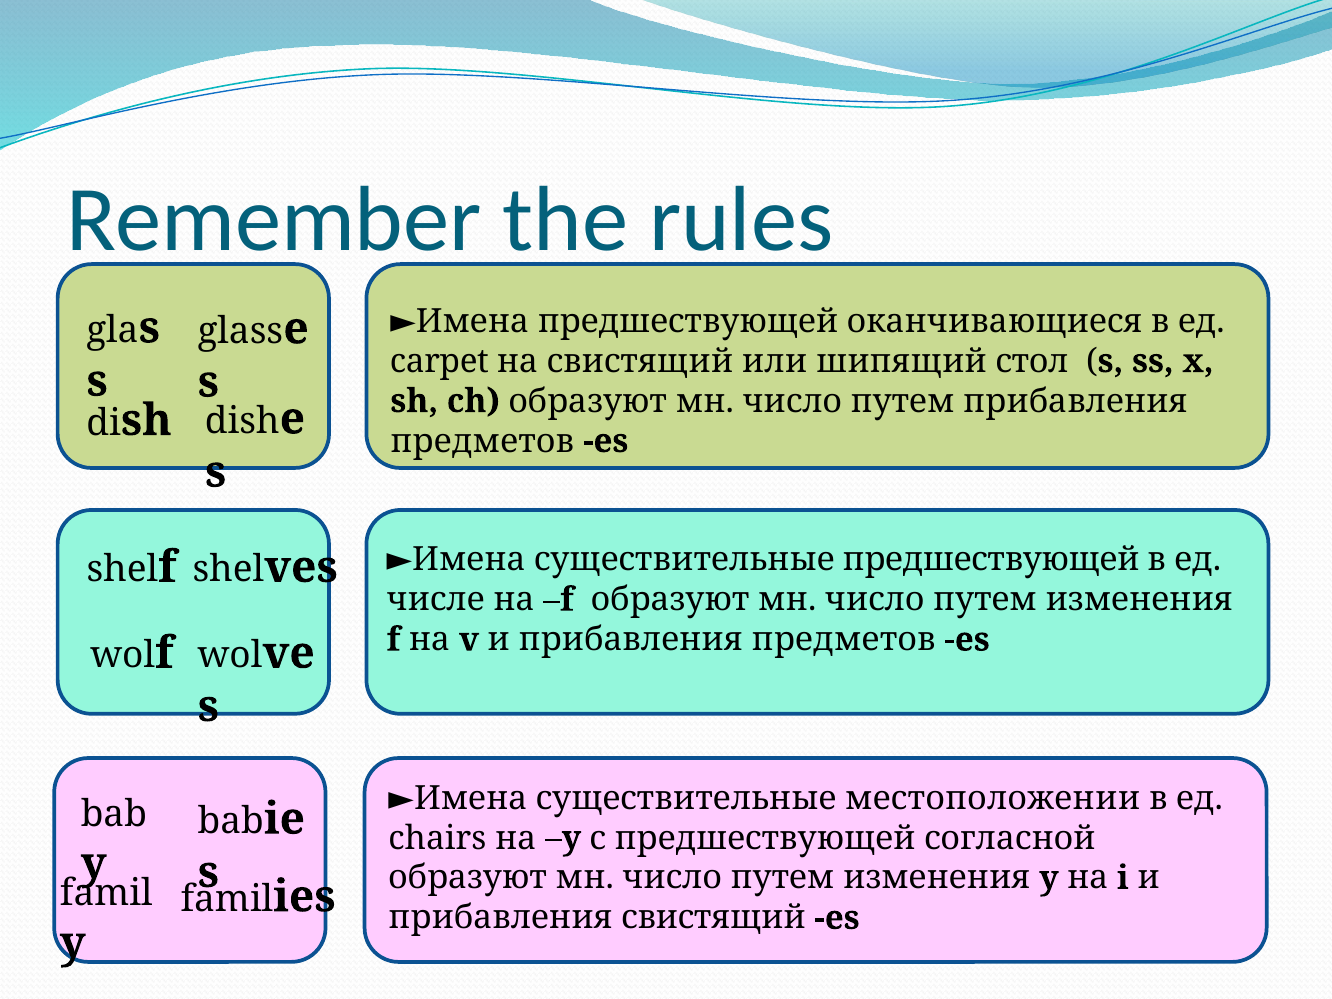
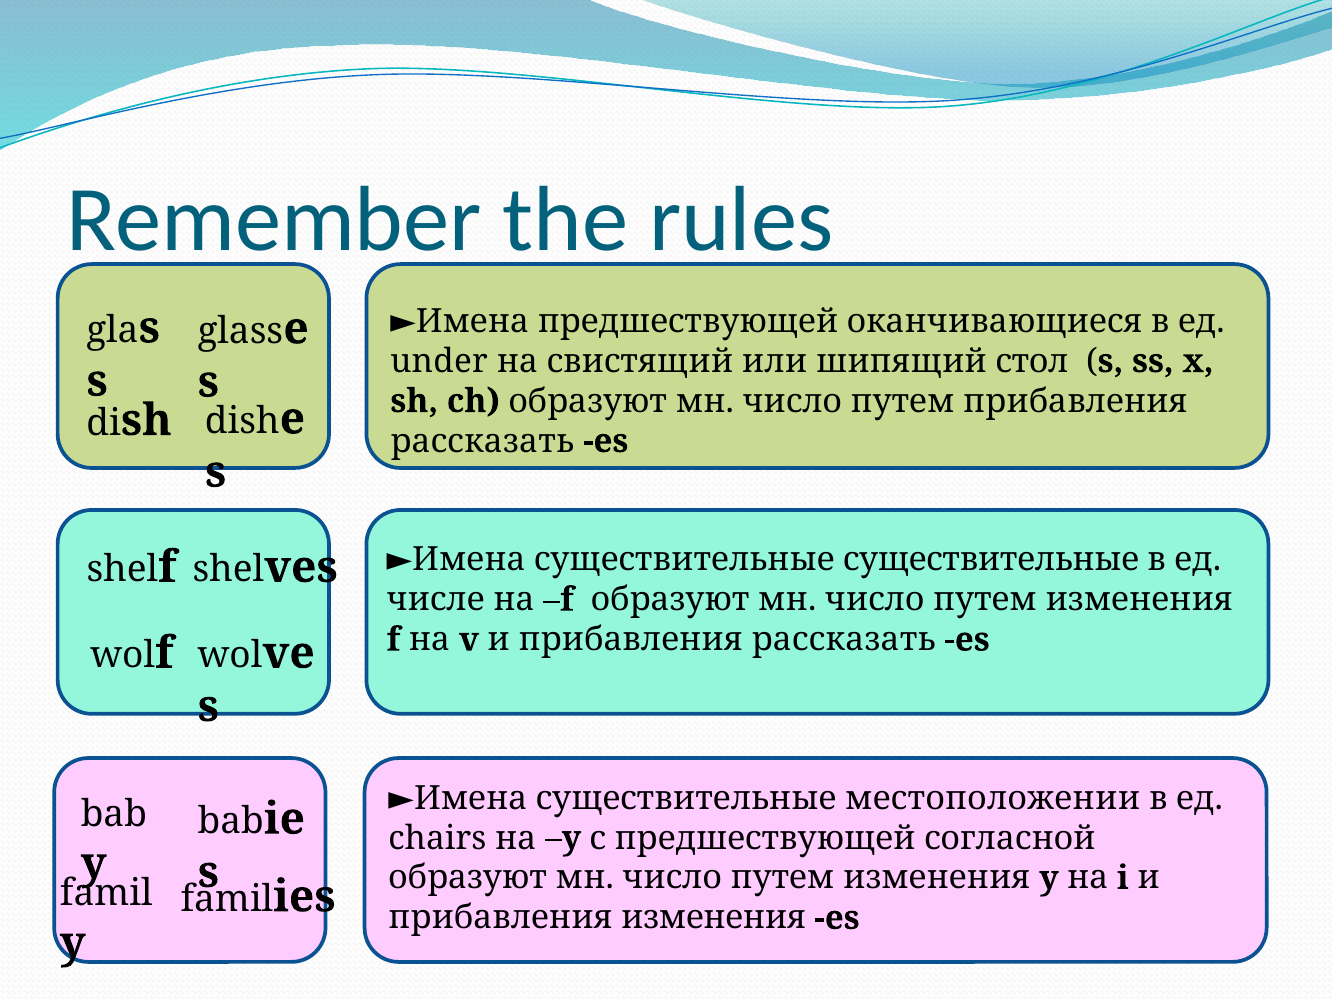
carpet: carpet -> under
предметов at (482, 441): предметов -> рассказать
существительные предшествующей: предшествующей -> существительные
и прибавления предметов: предметов -> рассказать
прибавления свистящий: свистящий -> изменения
